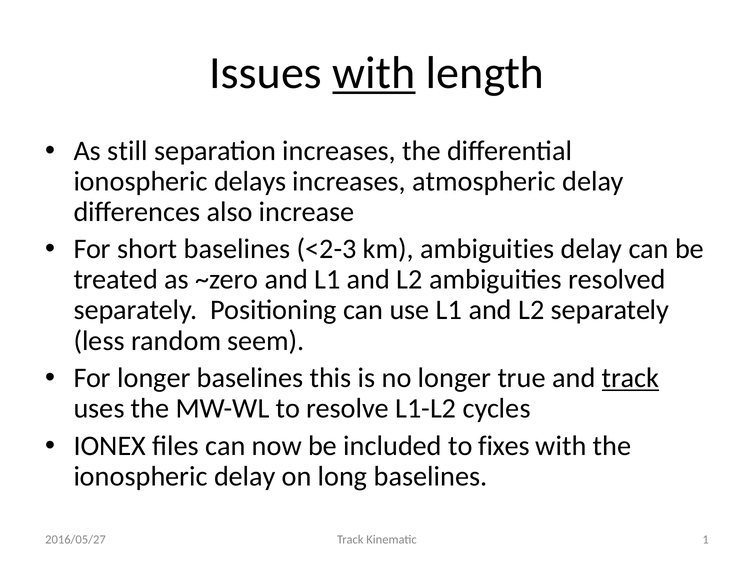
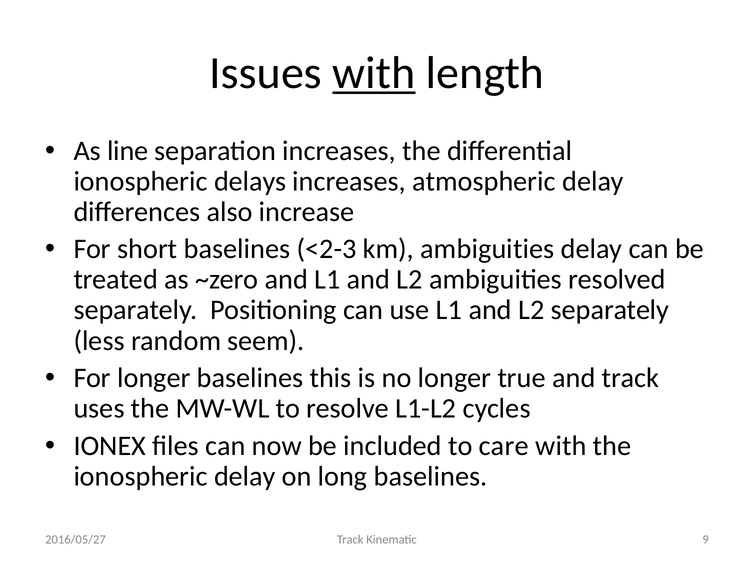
still: still -> line
track at (630, 378) underline: present -> none
fixes: fixes -> care
1: 1 -> 9
